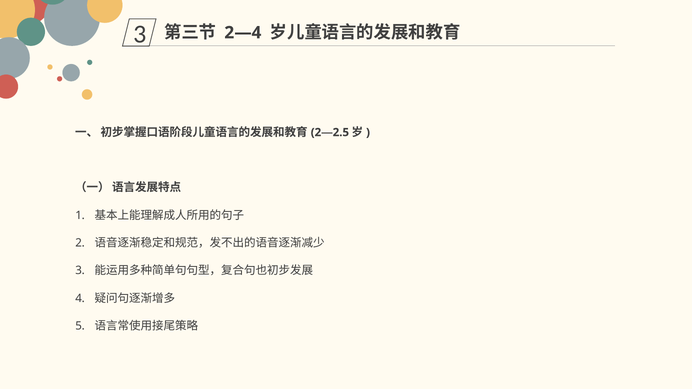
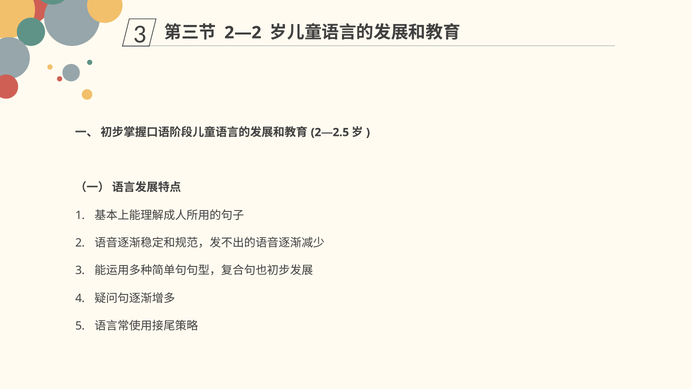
2—4: 2—4 -> 2—2
